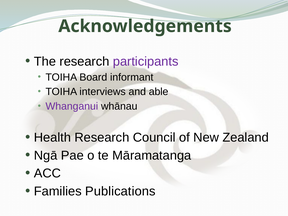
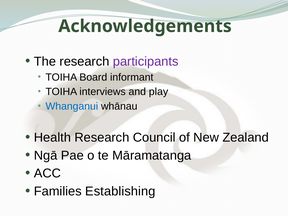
able: able -> play
Whanganui colour: purple -> blue
Publications: Publications -> Establishing
